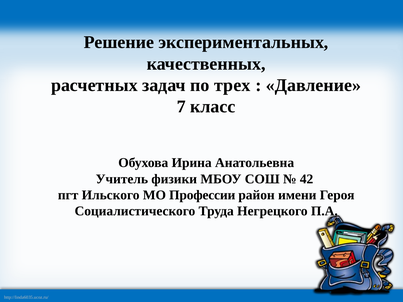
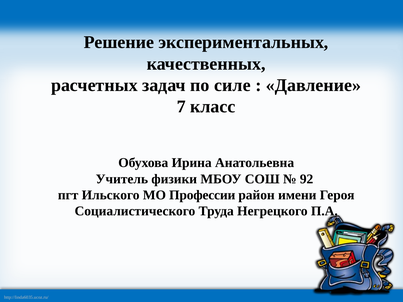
трех: трех -> силе
42: 42 -> 92
